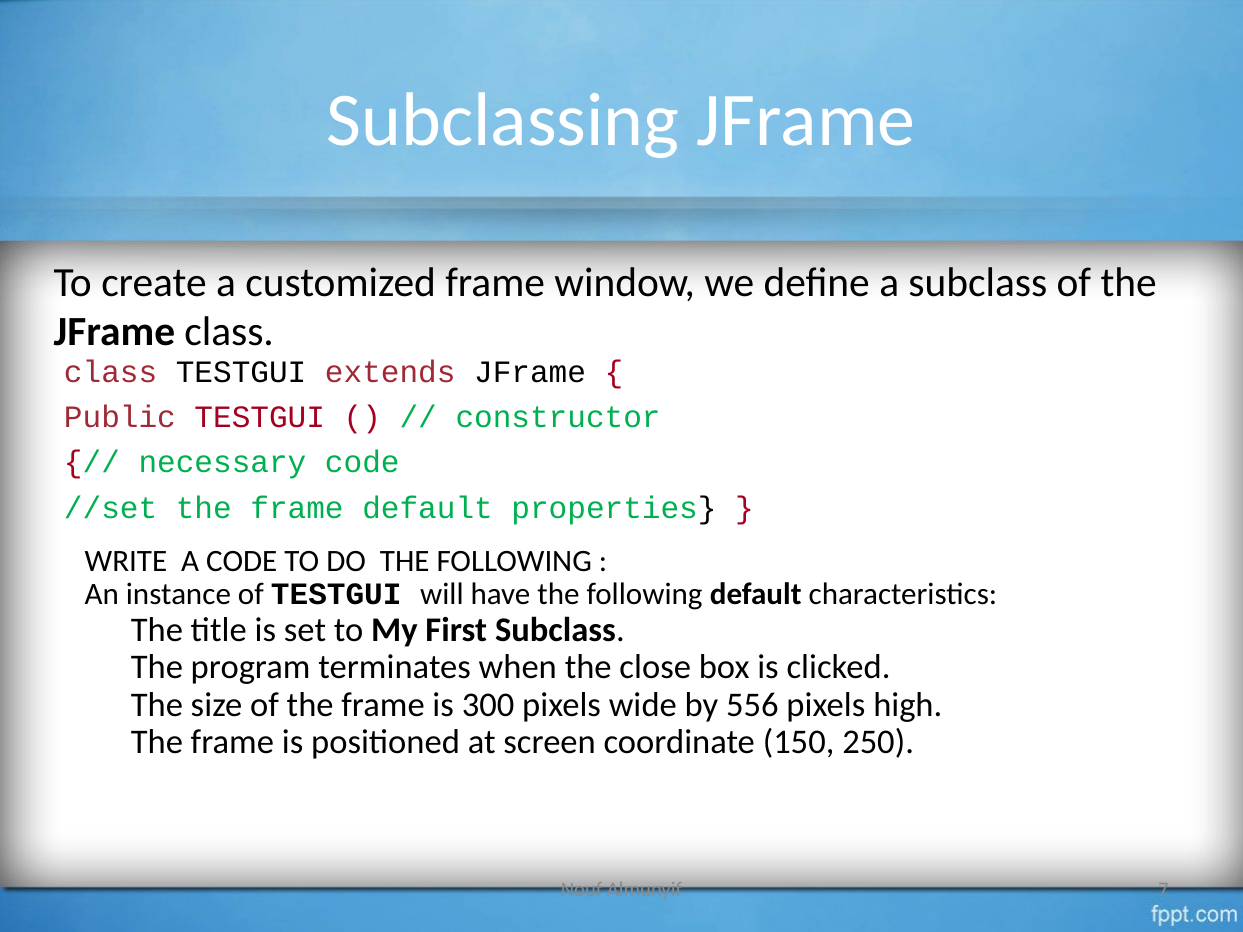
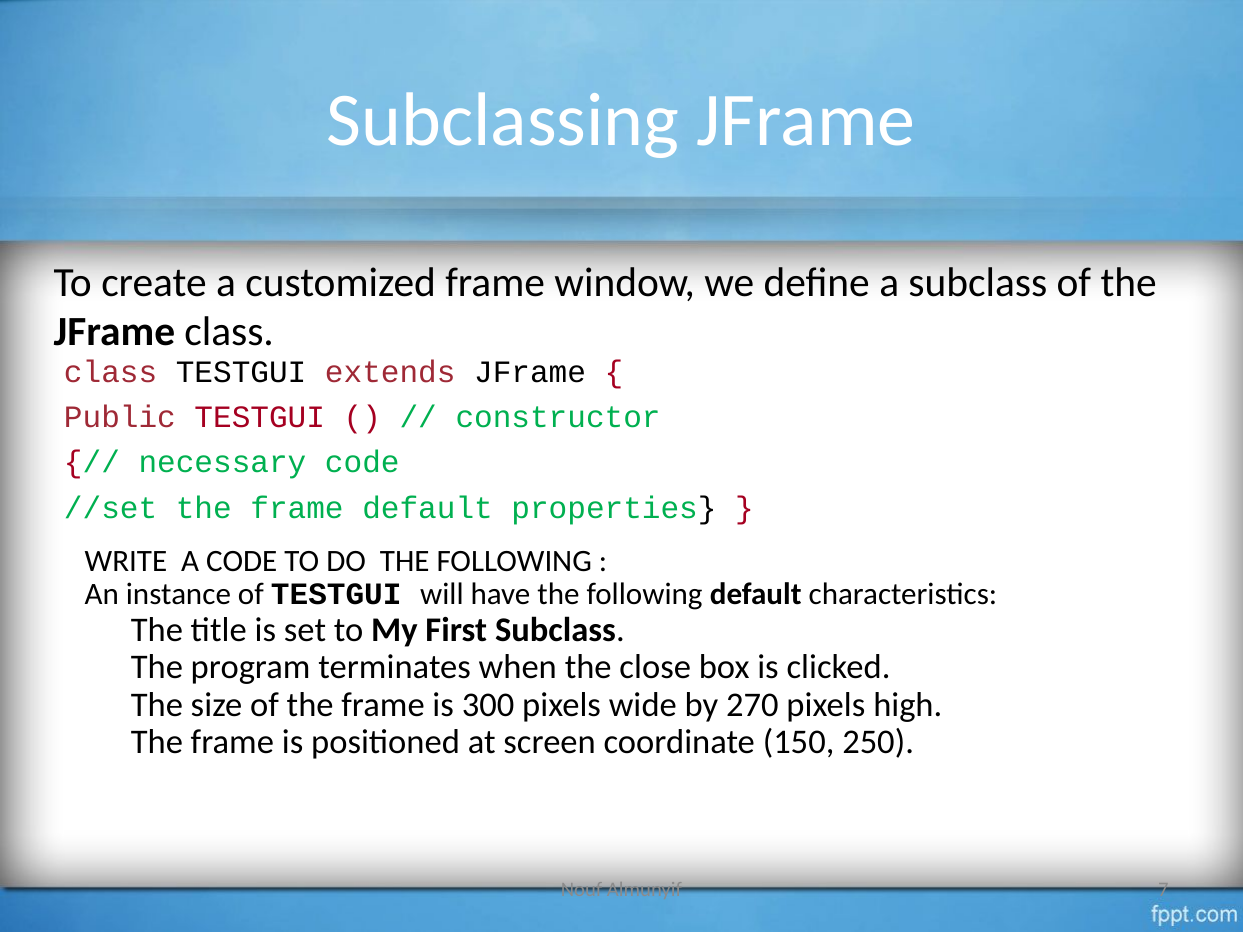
556: 556 -> 270
